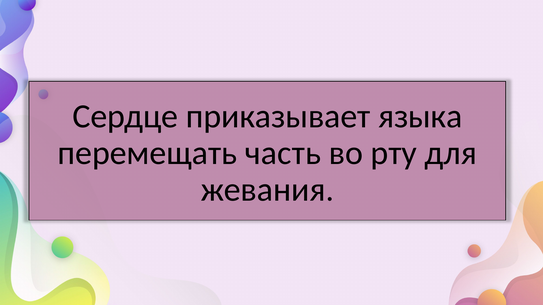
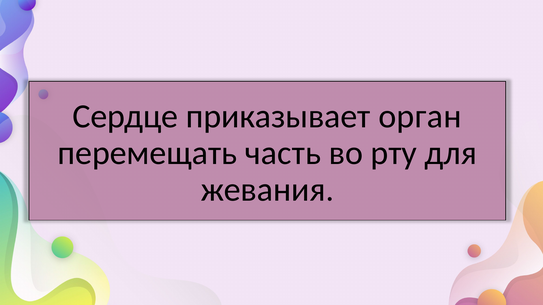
языка: языка -> орган
